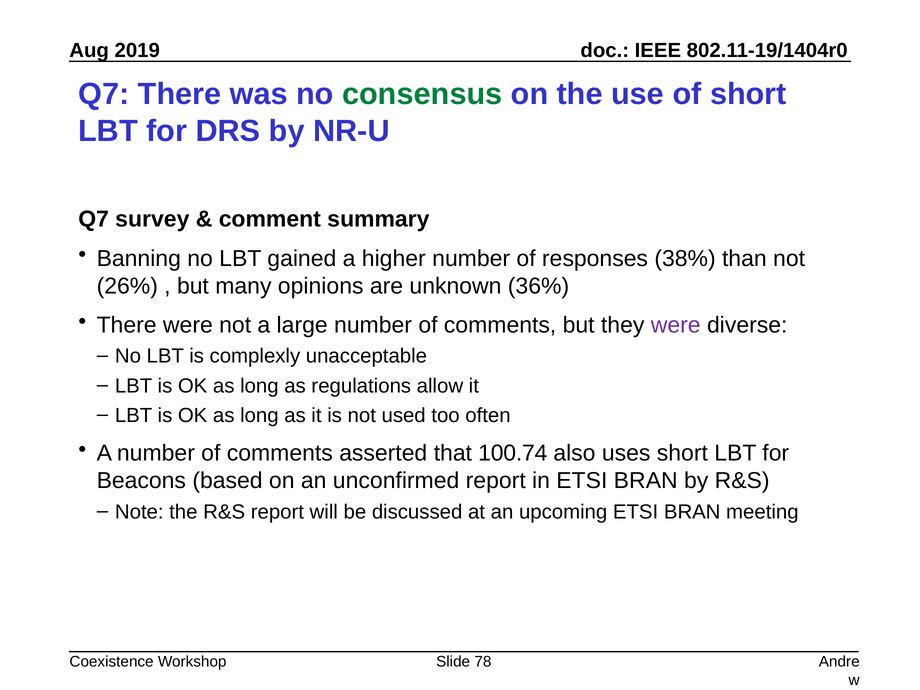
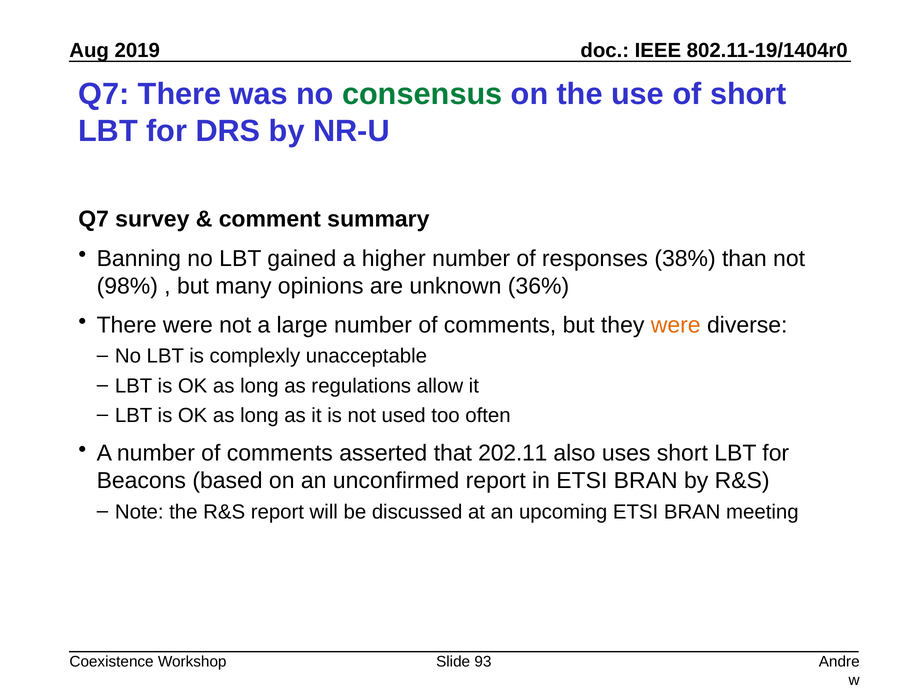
26%: 26% -> 98%
were at (676, 325) colour: purple -> orange
100.74: 100.74 -> 202.11
78: 78 -> 93
